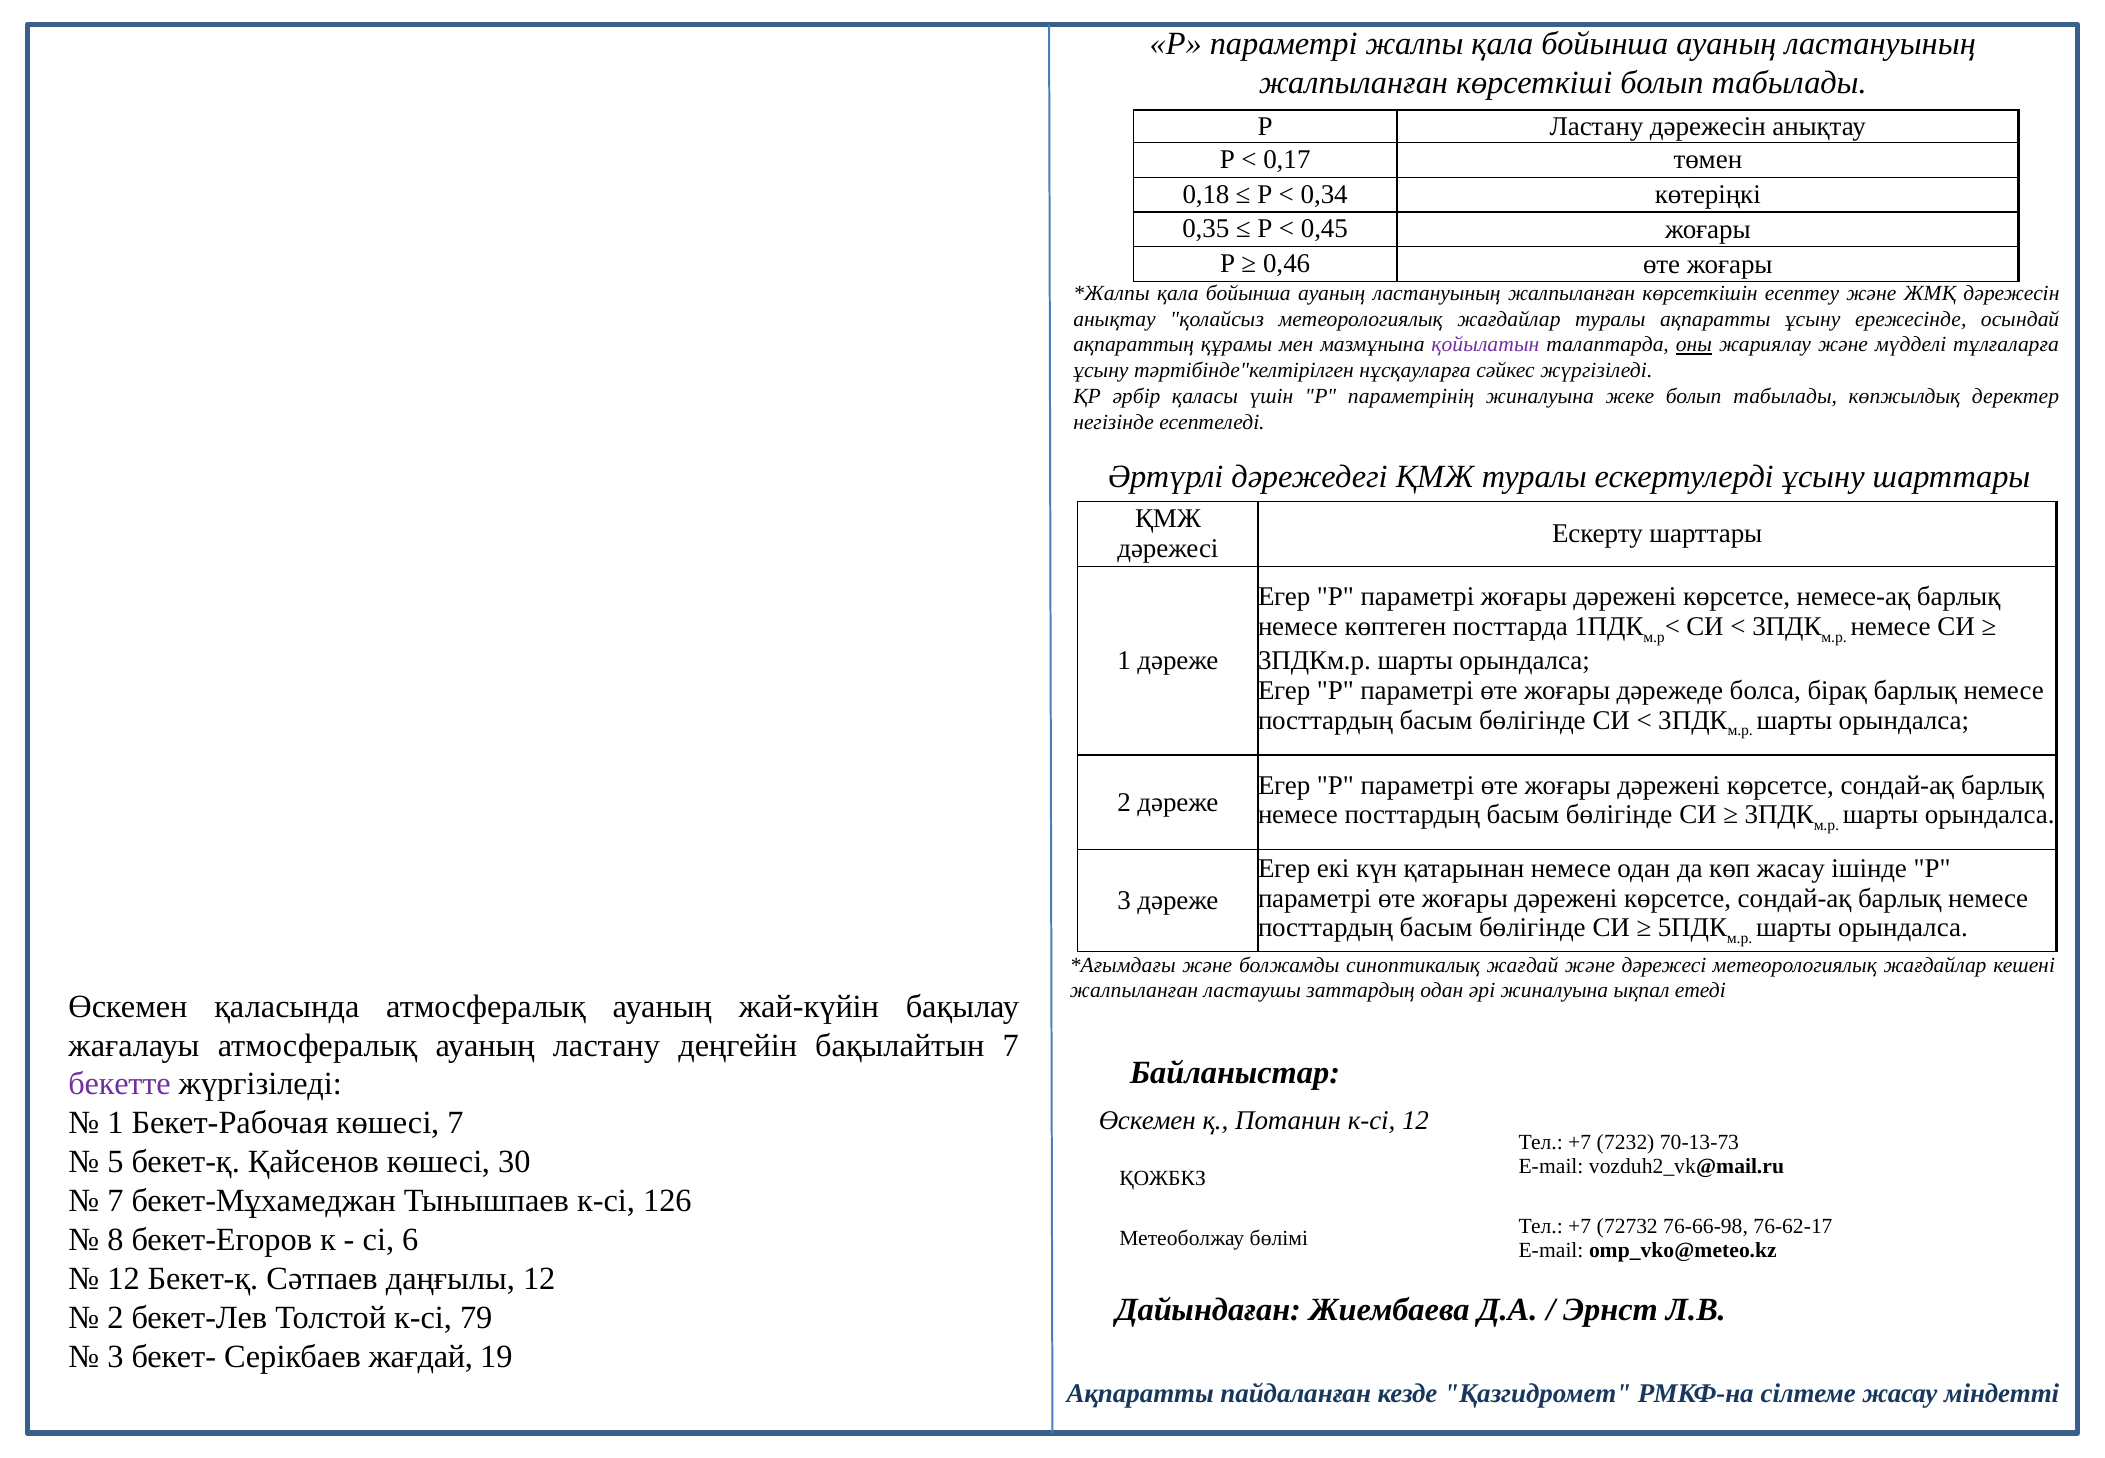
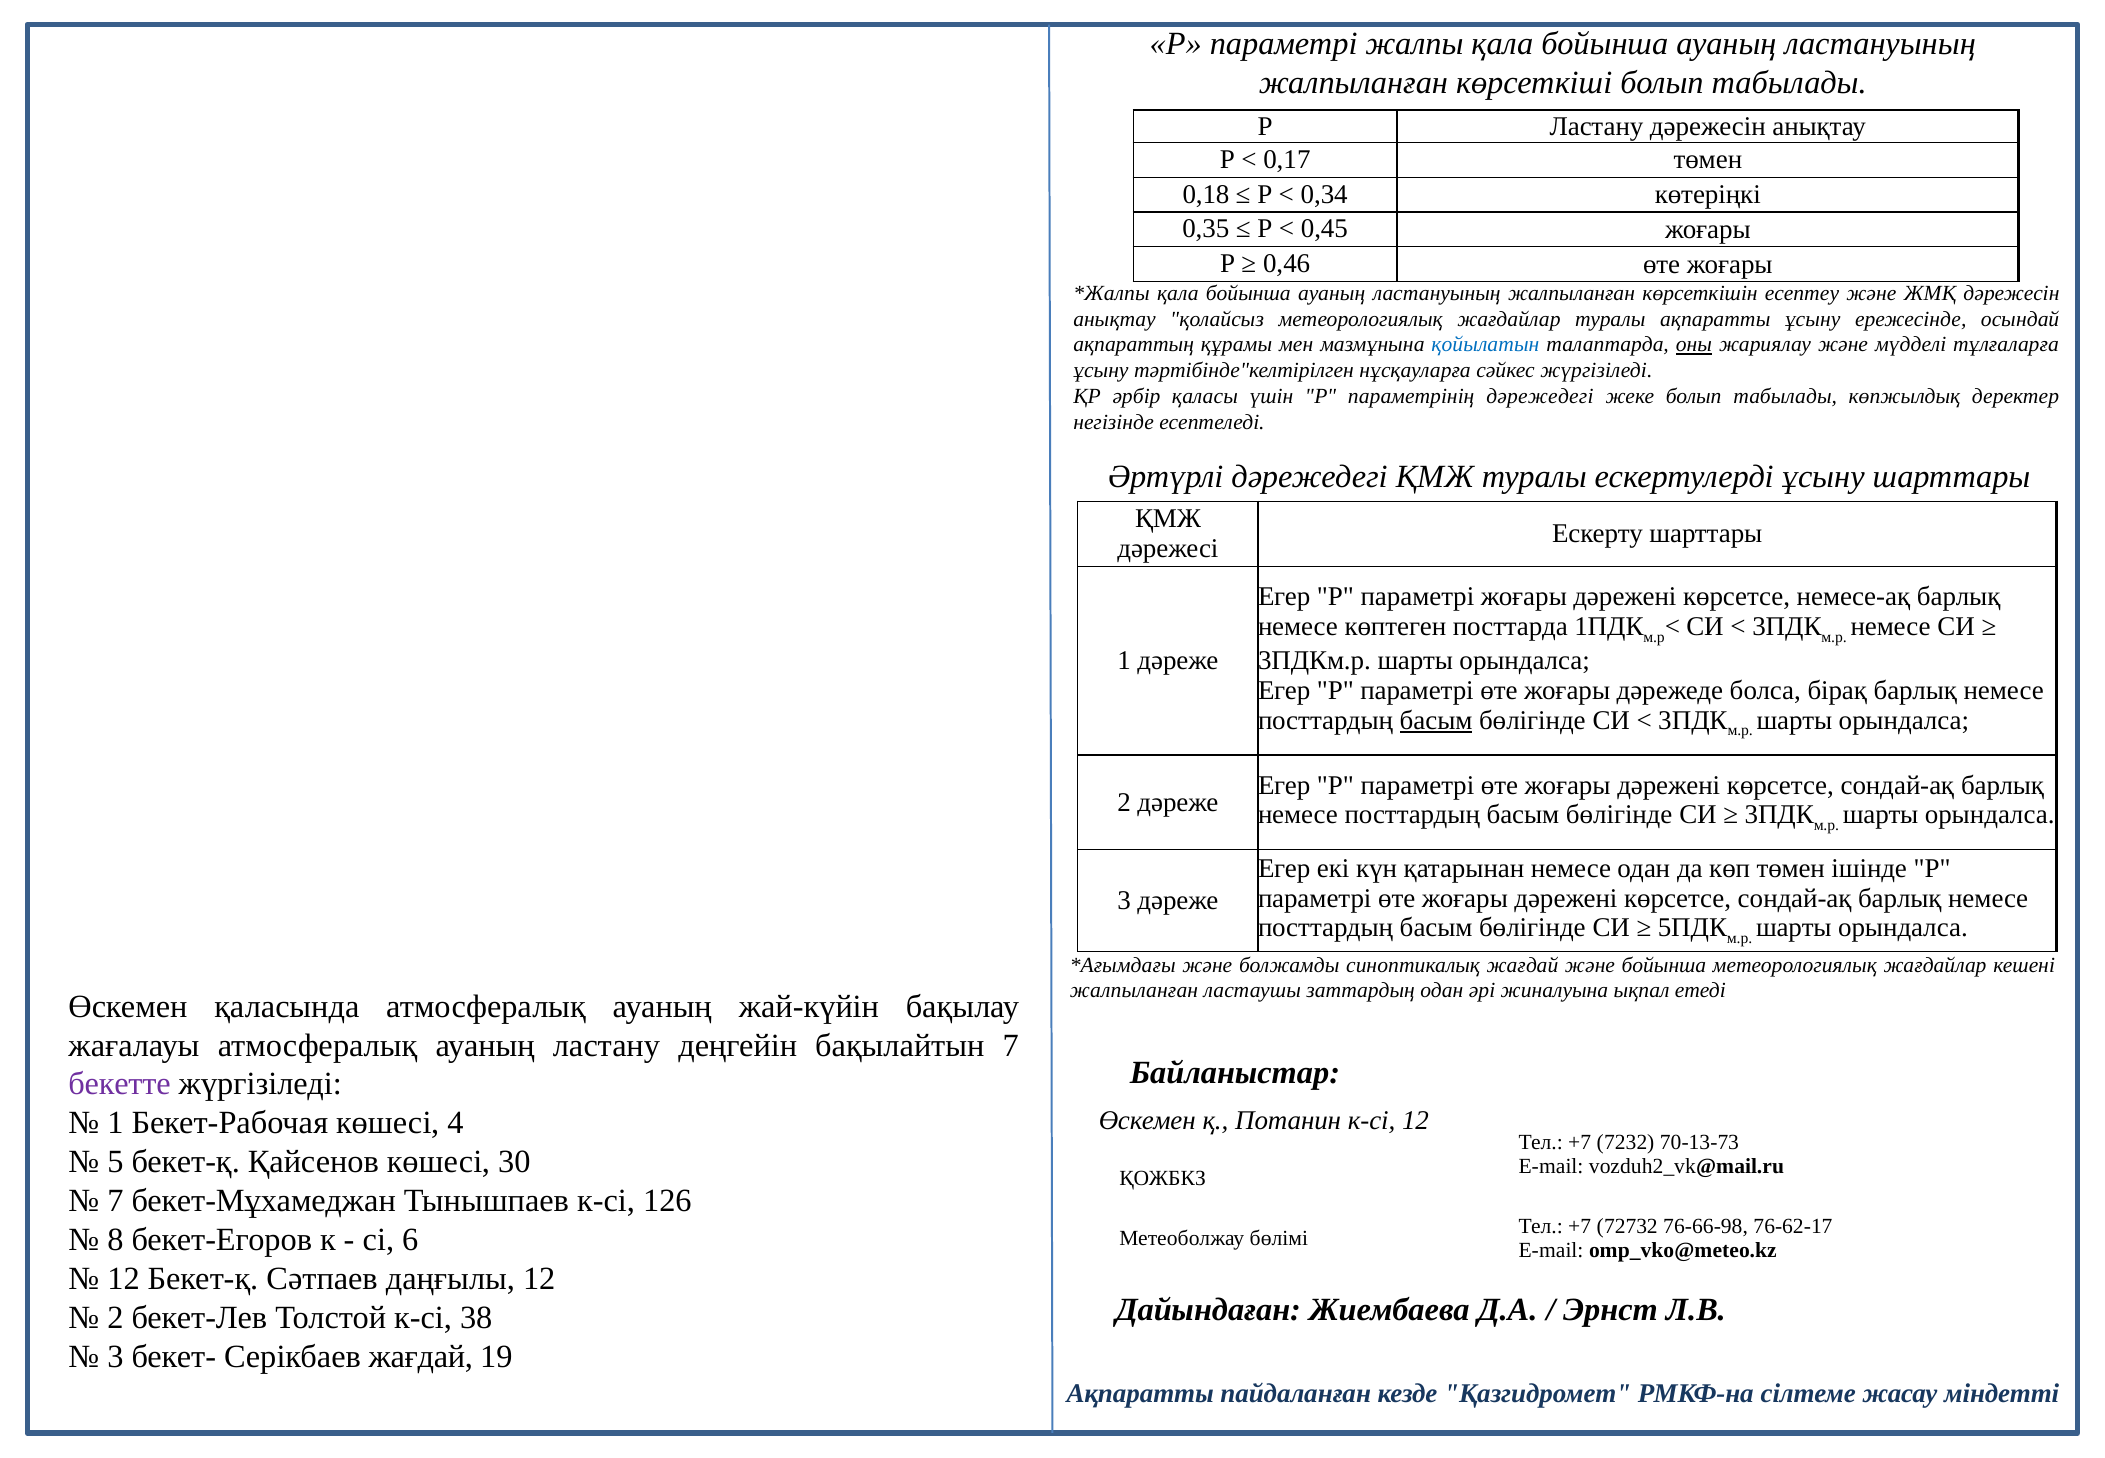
қойылатын colour: purple -> blue
параметрінің жиналуына: жиналуына -> дәрежедегі
басым at (1436, 720) underline: none -> present
көп жасау: жасау -> төмен
және дәрежесі: дәрежесі -> бойынша
көшесі 7: 7 -> 4
79: 79 -> 38
